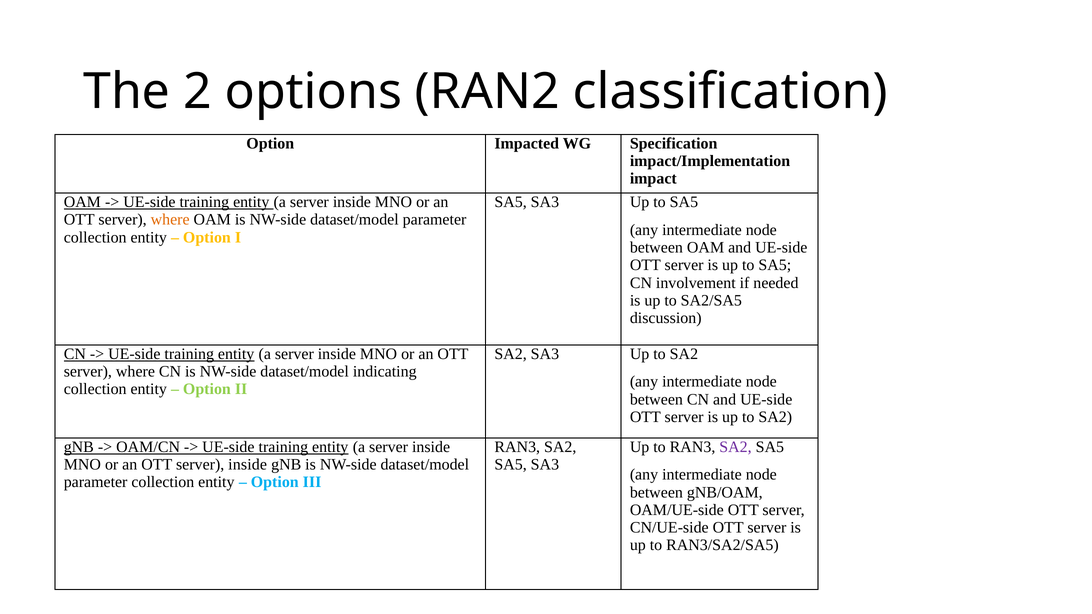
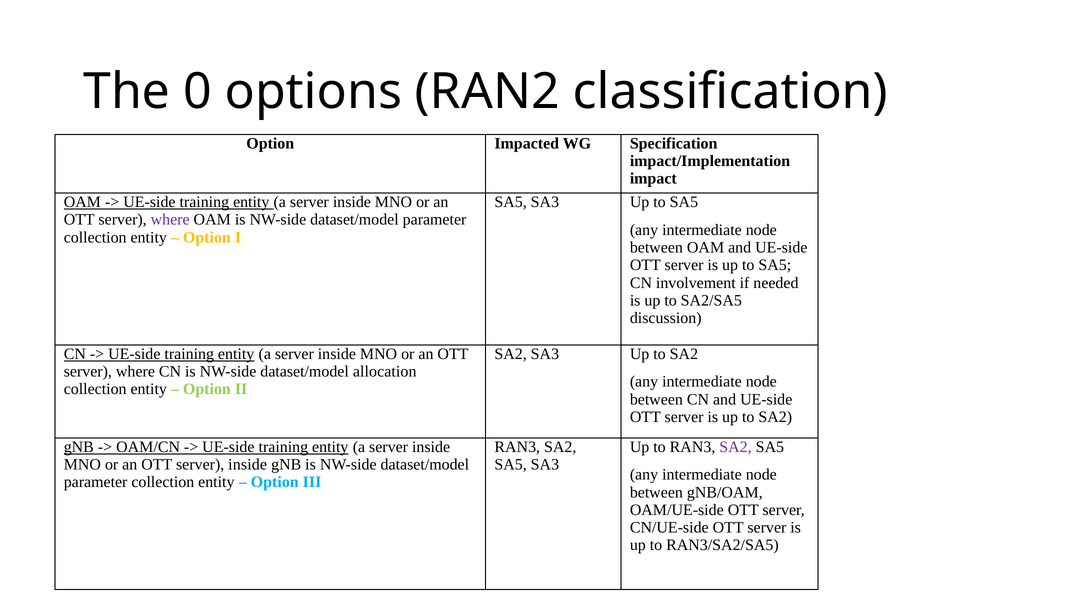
2: 2 -> 0
where at (170, 220) colour: orange -> purple
indicating: indicating -> allocation
